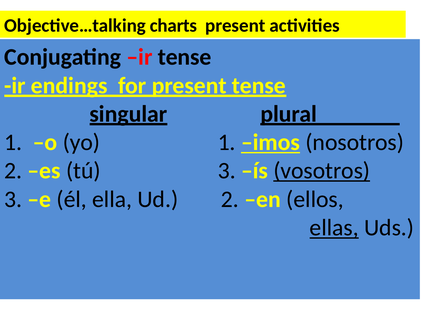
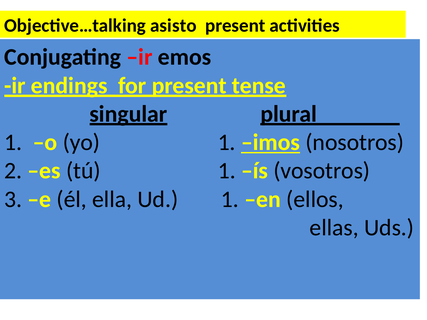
charts: charts -> asisto
ir tense: tense -> emos
tú 3: 3 -> 1
vosotros underline: present -> none
Ud 2: 2 -> 1
ellas underline: present -> none
